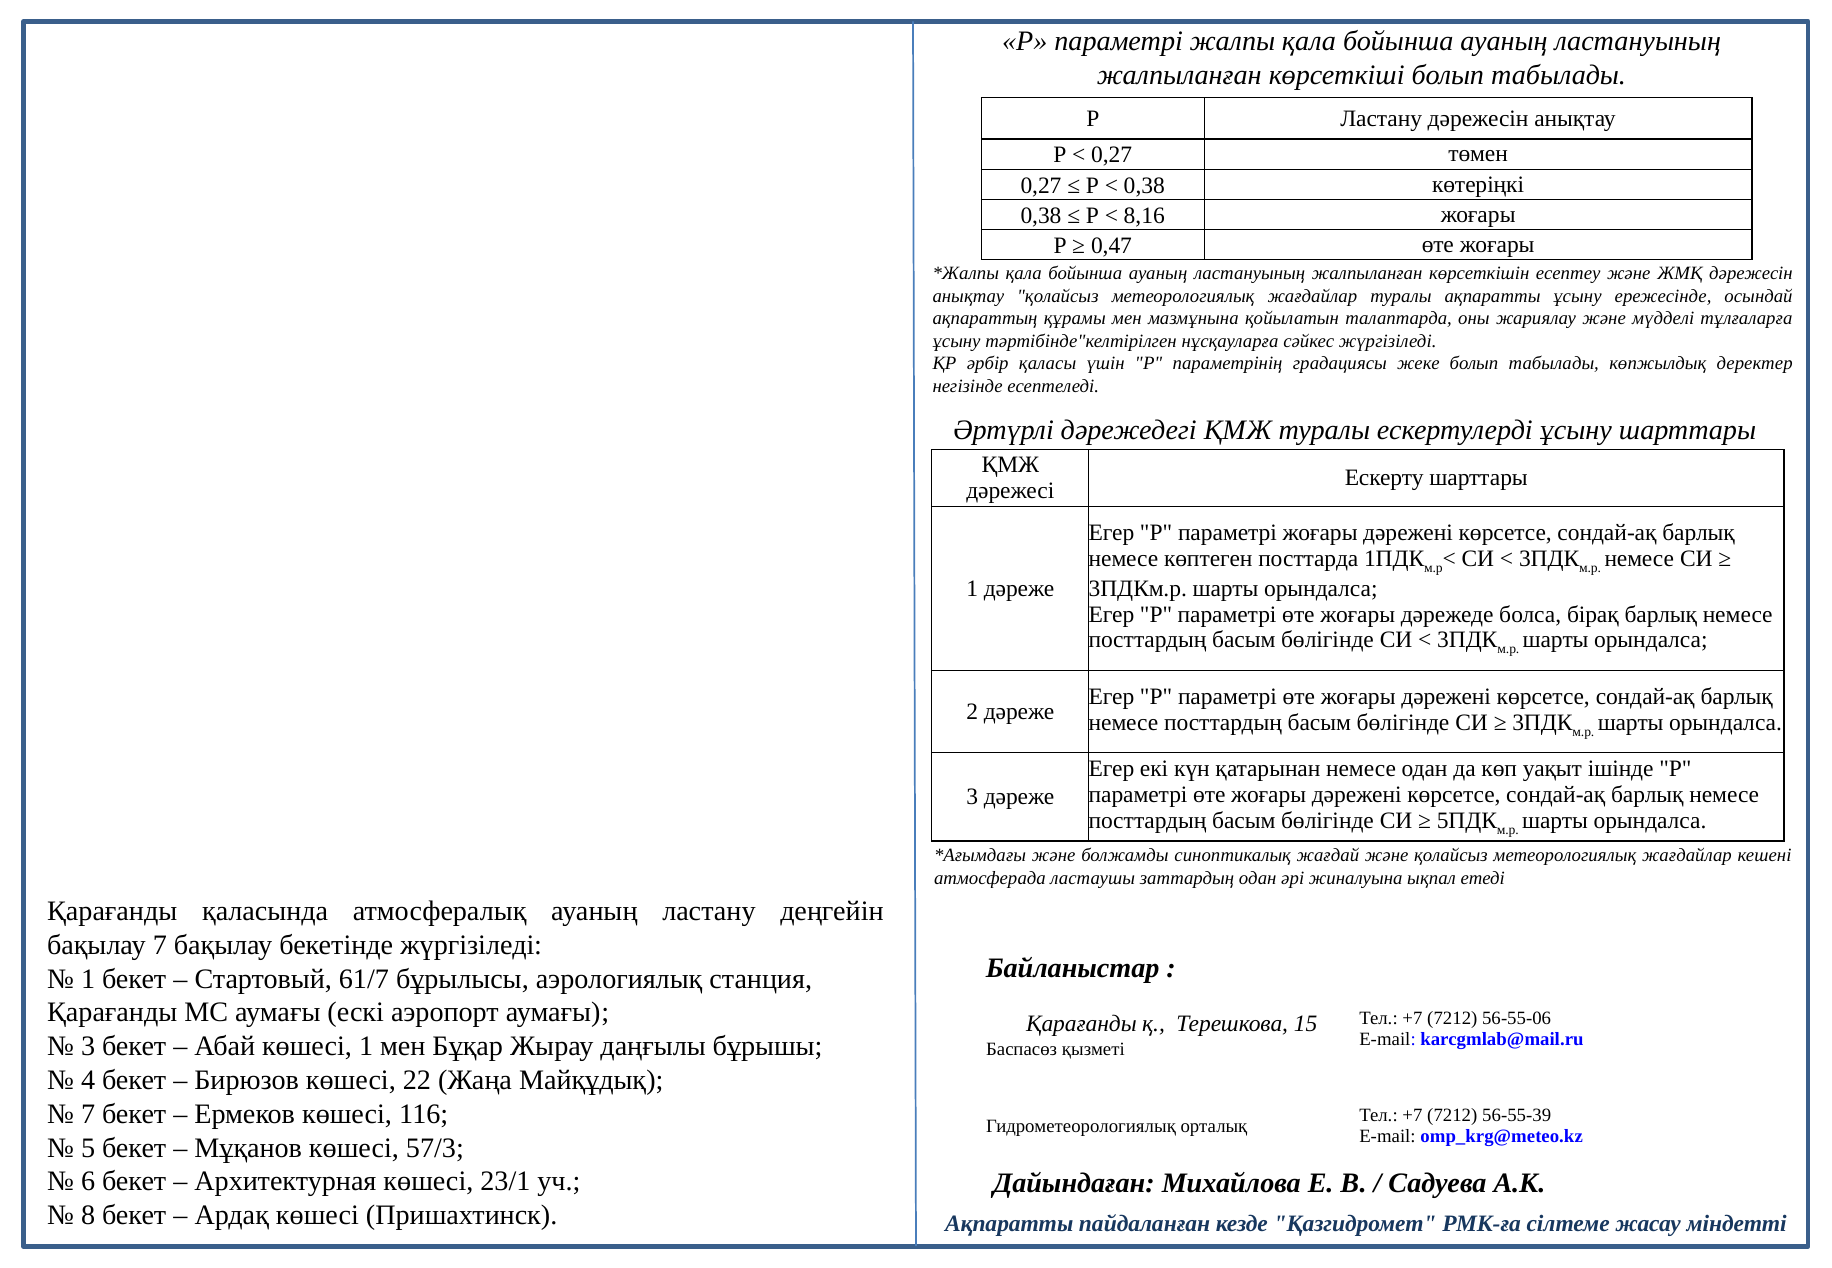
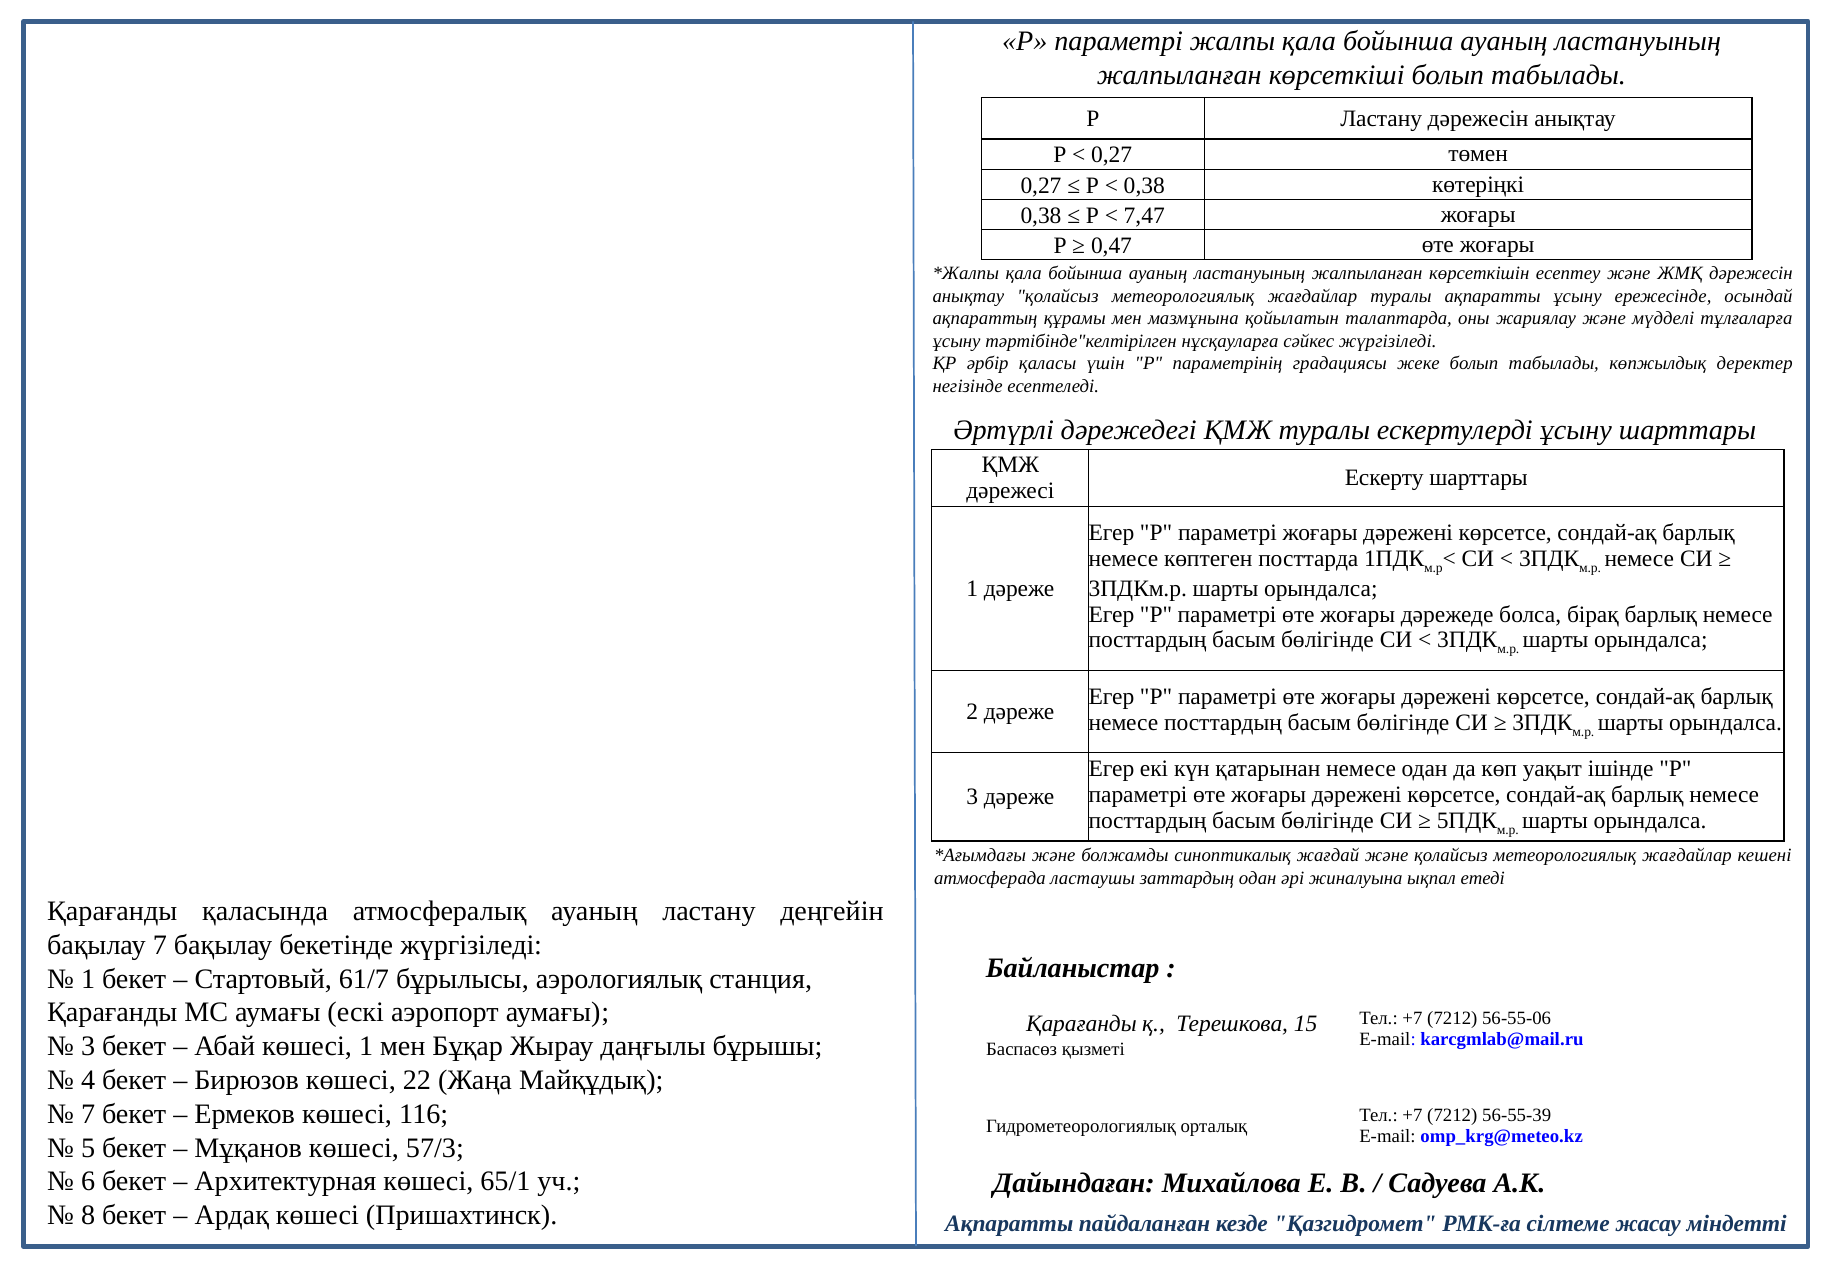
8,16: 8,16 -> 7,47
23/1: 23/1 -> 65/1
